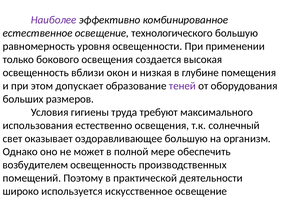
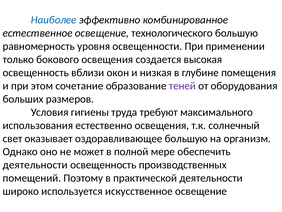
Наиболее colour: purple -> blue
допускает: допускает -> сочетание
возбудителем at (35, 165): возбудителем -> деятельности
